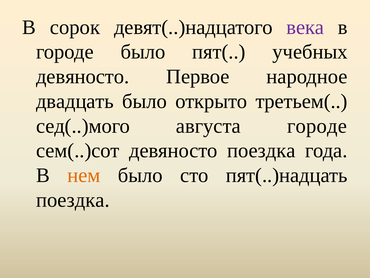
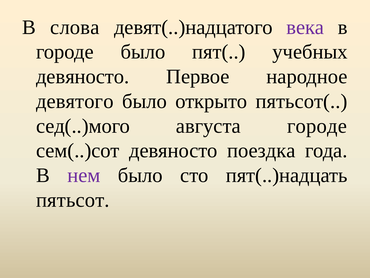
сорок: сорок -> слова
двадцать: двадцать -> девятого
третьем(: третьем( -> пятьсот(
нем colour: orange -> purple
поездка at (73, 200): поездка -> пятьсот
